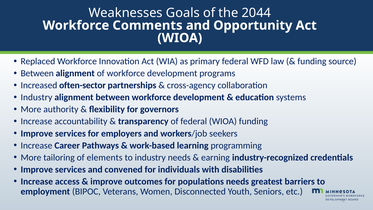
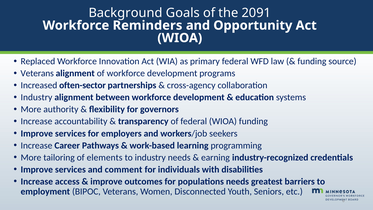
Weaknesses: Weaknesses -> Background
2044: 2044 -> 2091
Comments: Comments -> Reminders
Between at (37, 73): Between -> Veterans
convened: convened -> comment
